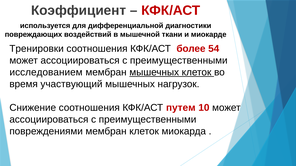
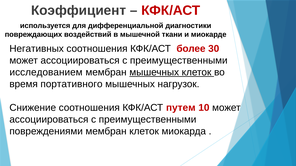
Тренировки: Тренировки -> Негативных
54: 54 -> 30
участвующий: участвующий -> портативного
